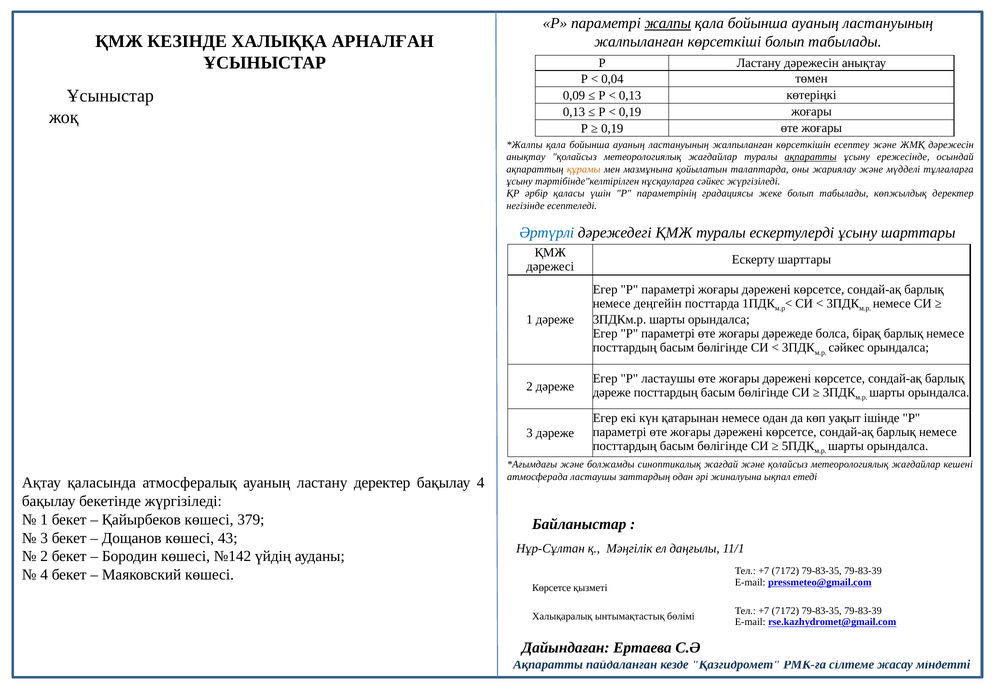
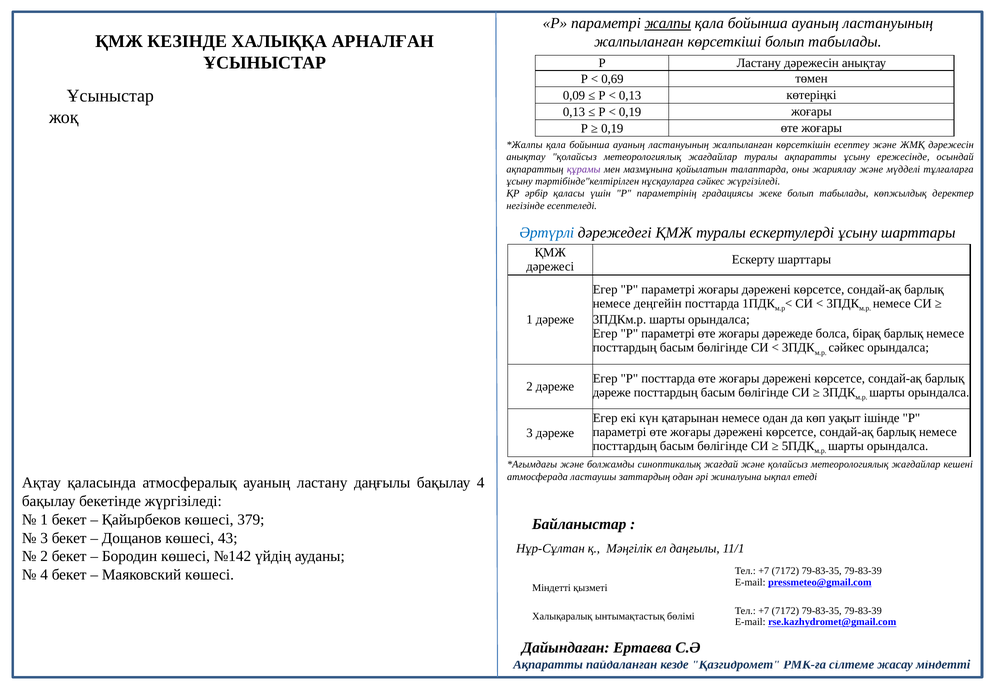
0,04: 0,04 -> 0,69
ақпаратты at (811, 157) underline: present -> none
құрамы colour: orange -> purple
Р ластаушы: ластаушы -> посттарда
ластану деректер: деректер -> даңғылы
Көрсетсе at (552, 588): Көрсетсе -> Міндетті
